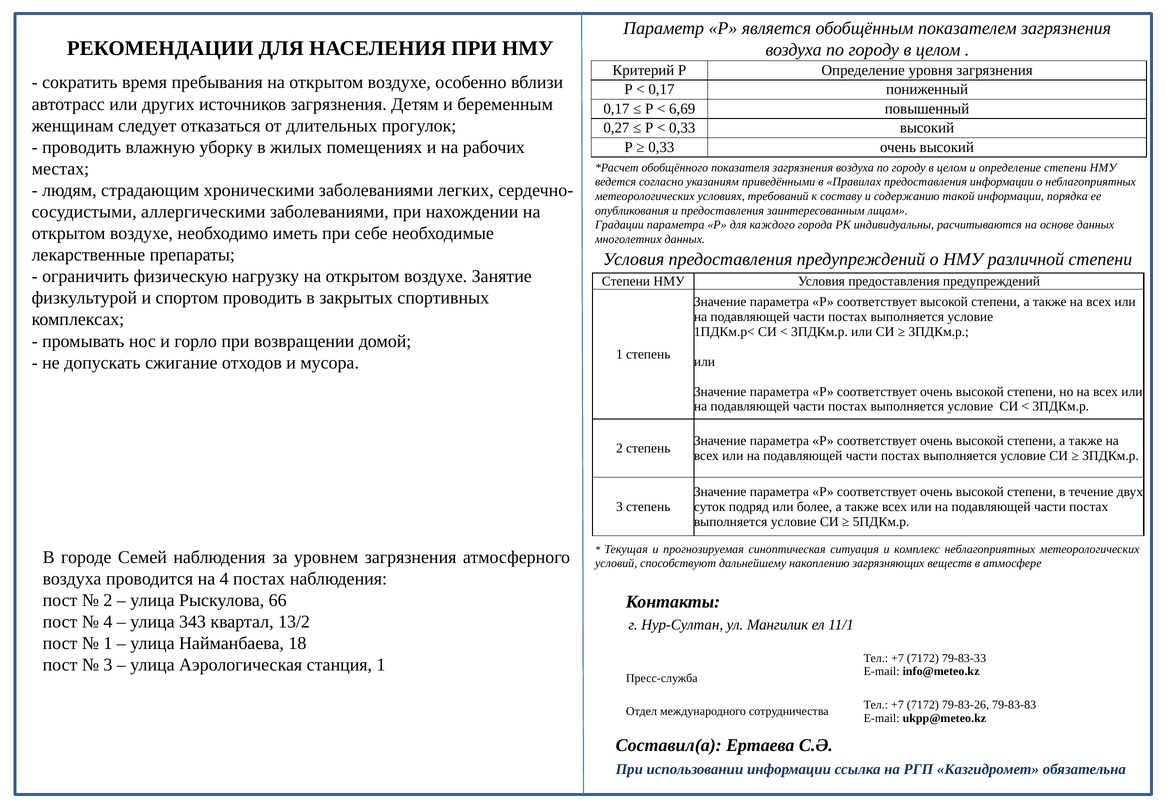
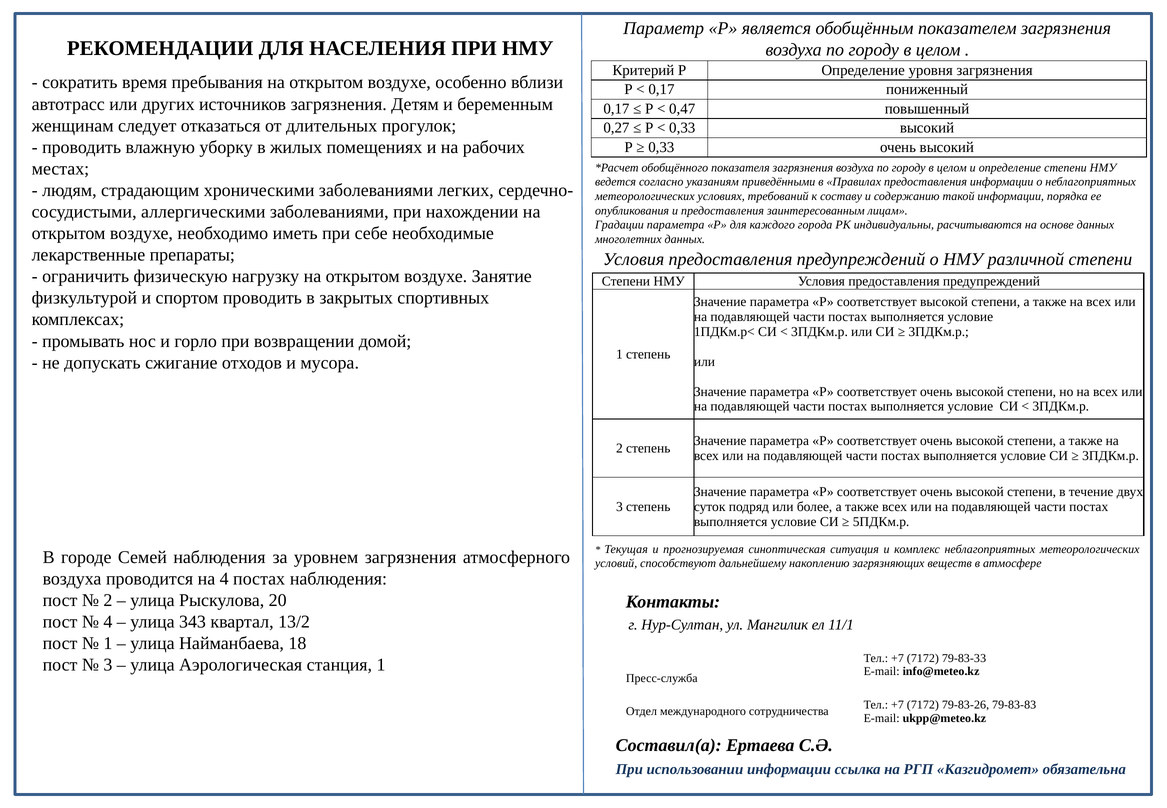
6,69: 6,69 -> 0,47
66: 66 -> 20
